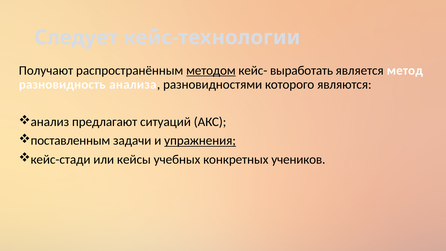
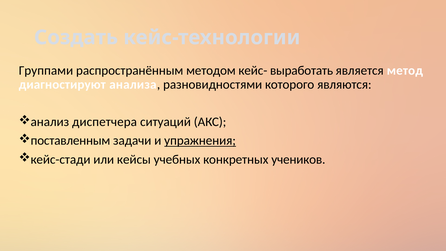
Следует: Следует -> Создать
Получают: Получают -> Группами
методом underline: present -> none
разновидность: разновидность -> диагностируют
предлагают: предлагают -> диспетчера
